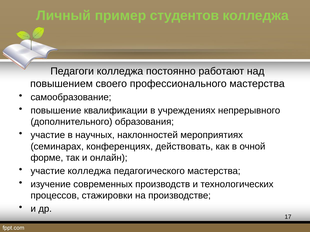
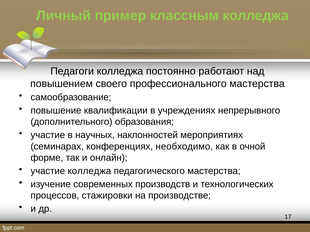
студентов: студентов -> классным
действовать: действовать -> необходимо
